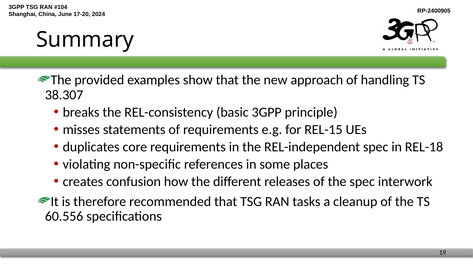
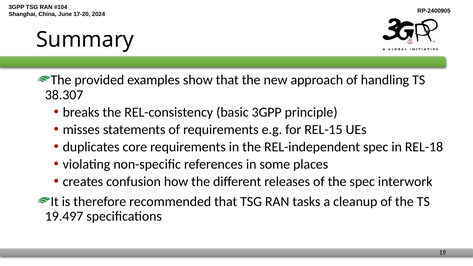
60.556: 60.556 -> 19.497
